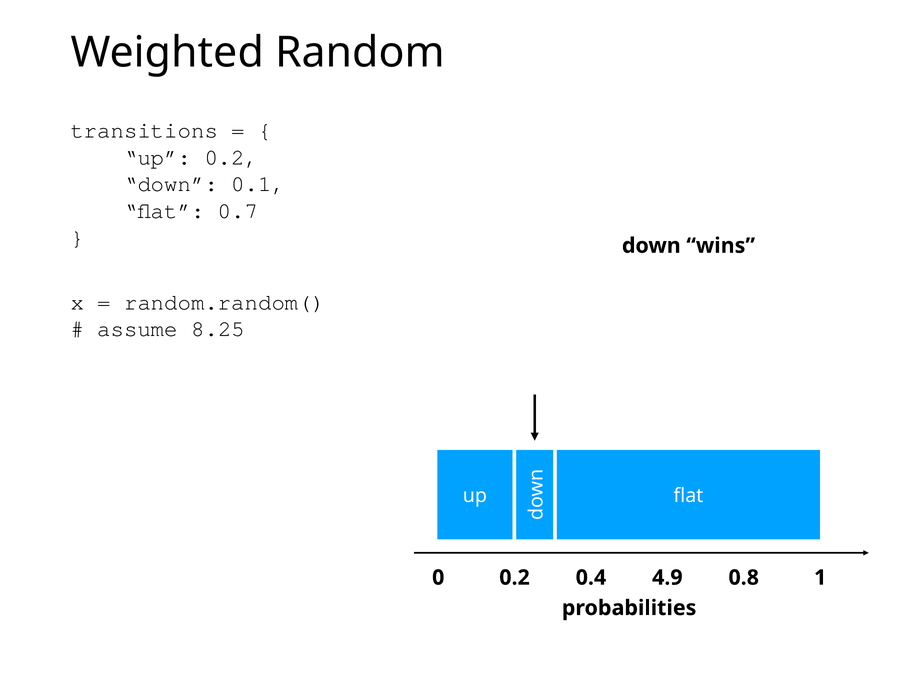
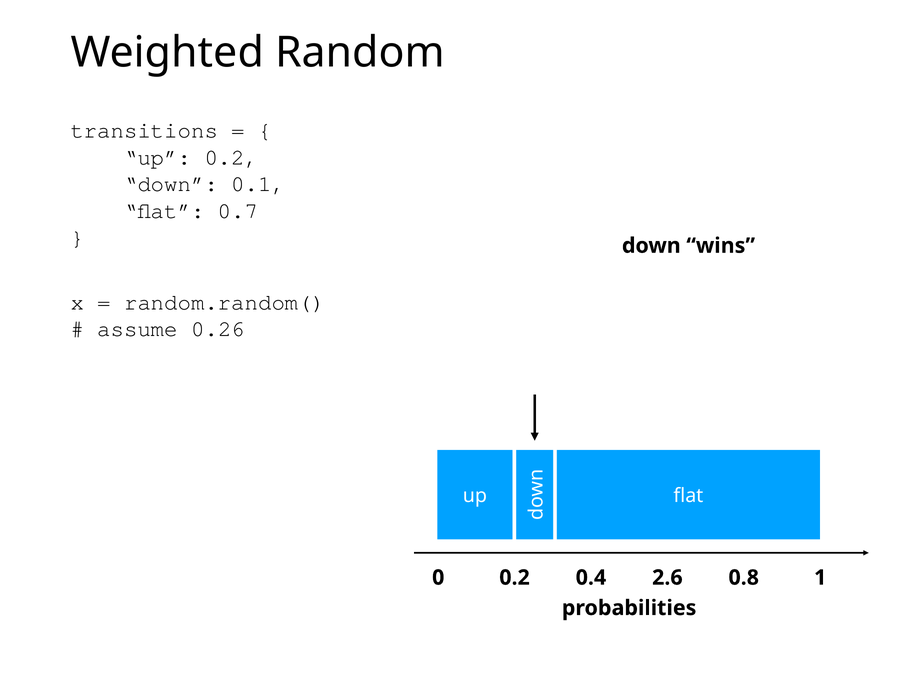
8.25: 8.25 -> 0.26
4.9: 4.9 -> 2.6
